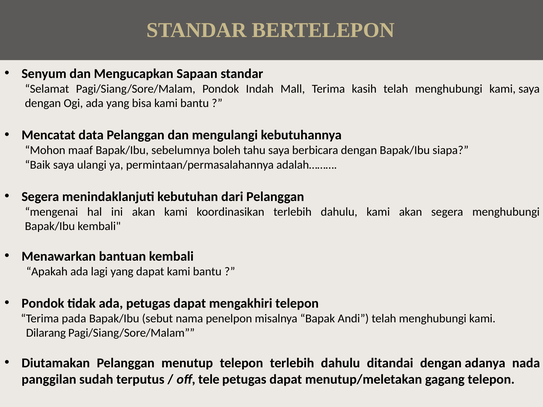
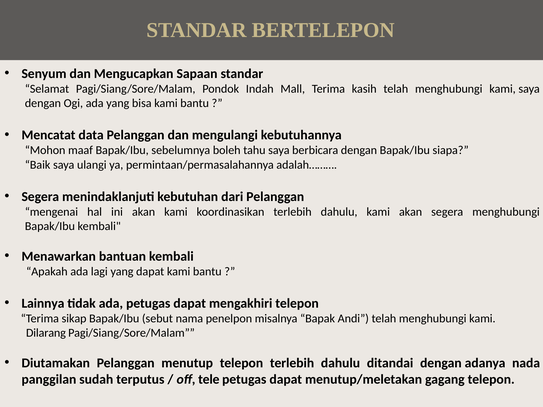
Pondok at (43, 303): Pondok -> Lainnya
pada: pada -> sikap
